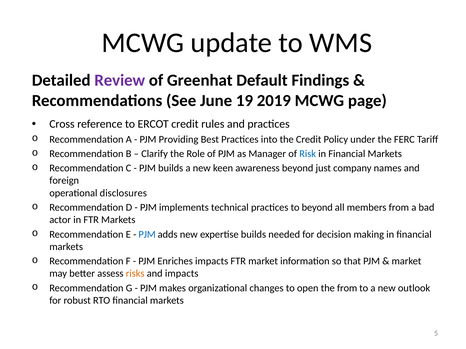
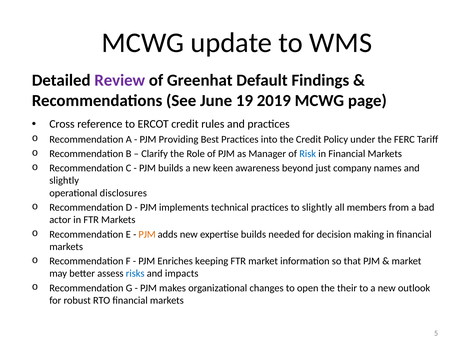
foreign at (64, 181): foreign -> slightly
to beyond: beyond -> slightly
PJM at (147, 235) colour: blue -> orange
Enriches impacts: impacts -> keeping
risks colour: orange -> blue
the from: from -> their
